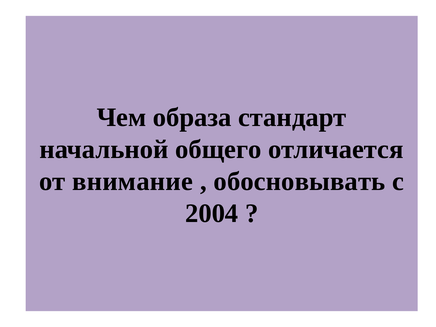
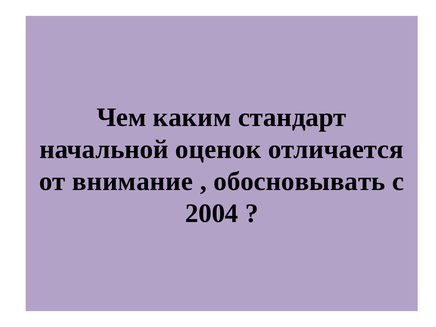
образа: образа -> каким
общего: общего -> оценок
